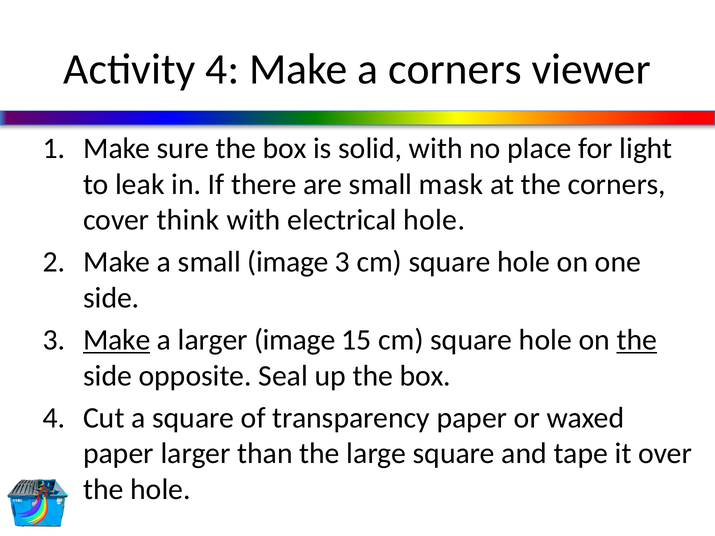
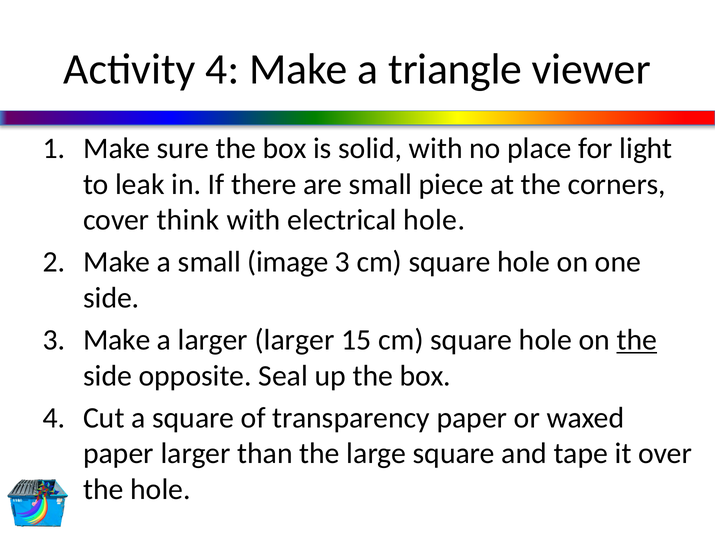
a corners: corners -> triangle
mask: mask -> piece
Make at (117, 340) underline: present -> none
larger image: image -> larger
